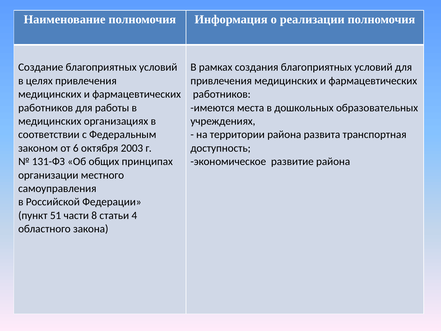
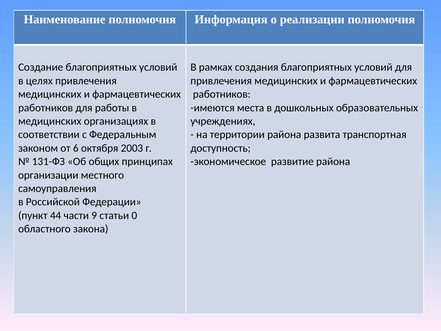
51: 51 -> 44
8: 8 -> 9
4: 4 -> 0
